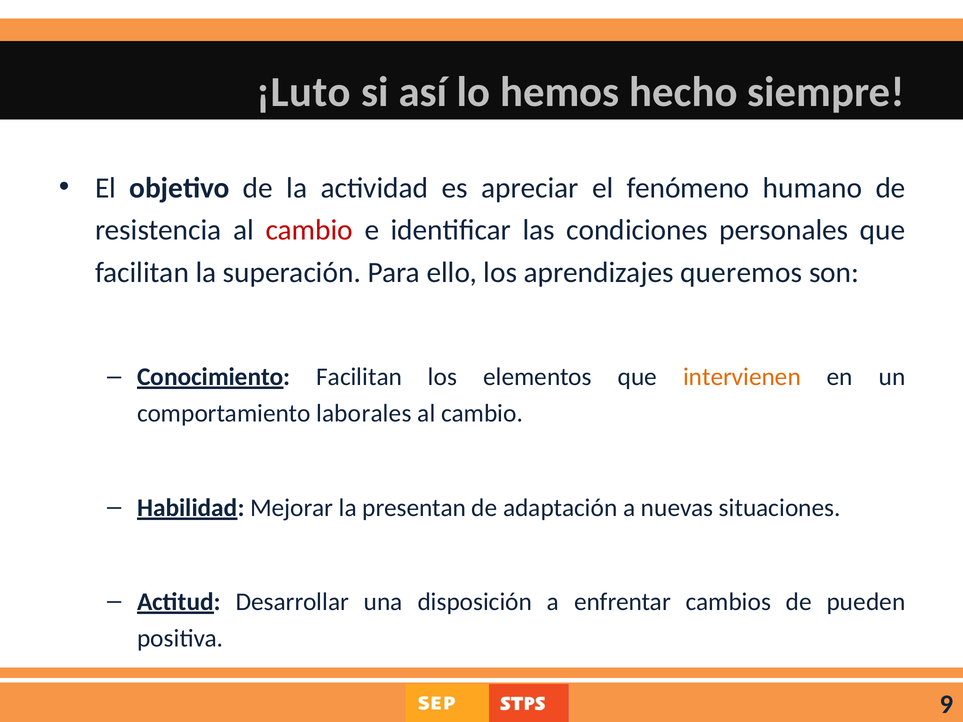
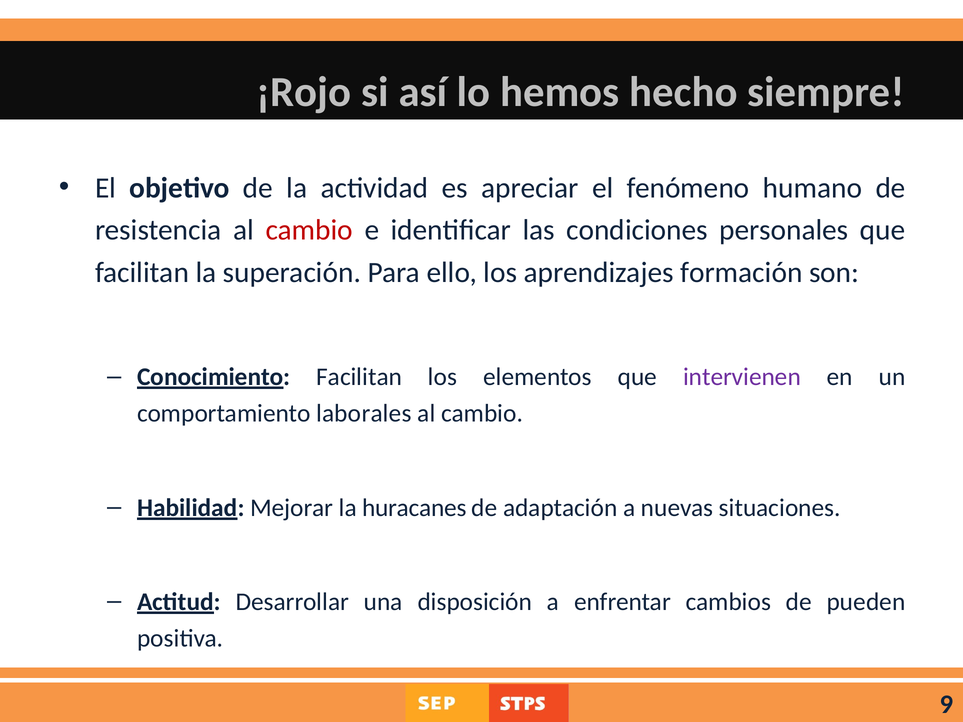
¡Luto: ¡Luto -> ¡Rojo
queremos: queremos -> formación
intervienen colour: orange -> purple
presentan: presentan -> huracanes
